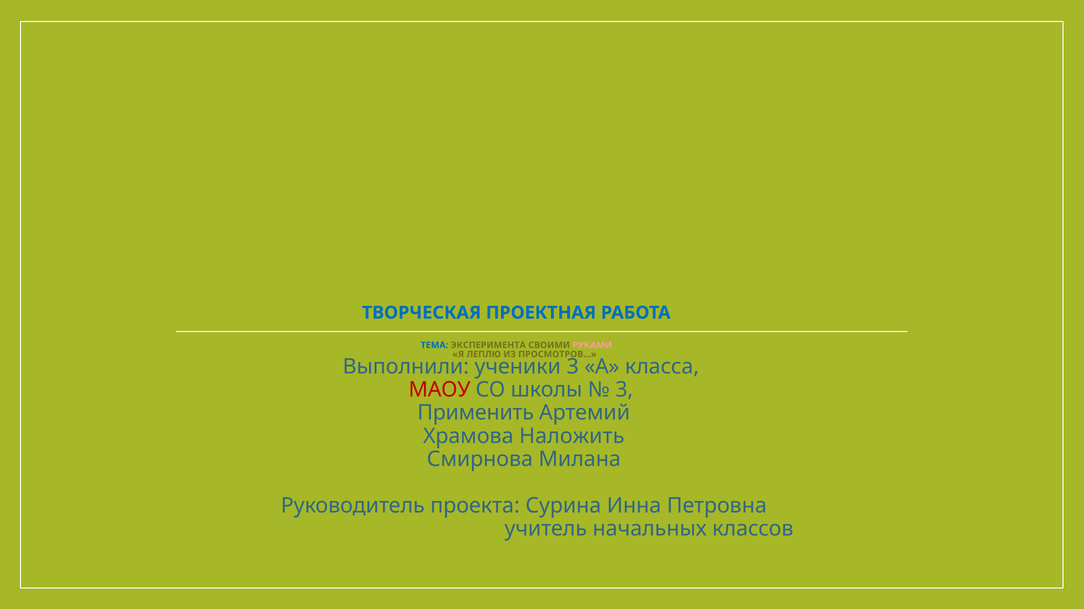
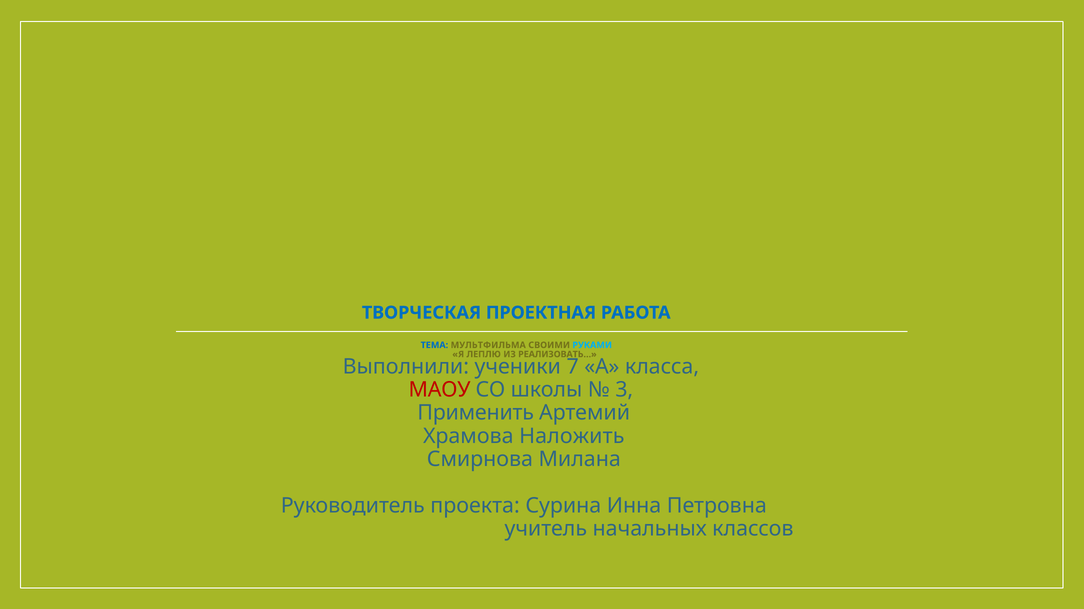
ЭКСПЕРИМЕНТА: ЭКСПЕРИМЕНТА -> МУЛЬТФИЛЬМА
РУКАМИ colour: pink -> light blue
ПРОСМОТРОВ…: ПРОСМОТРОВ… -> РЕАЛИЗОВАТЬ…
ученики 3: 3 -> 7
